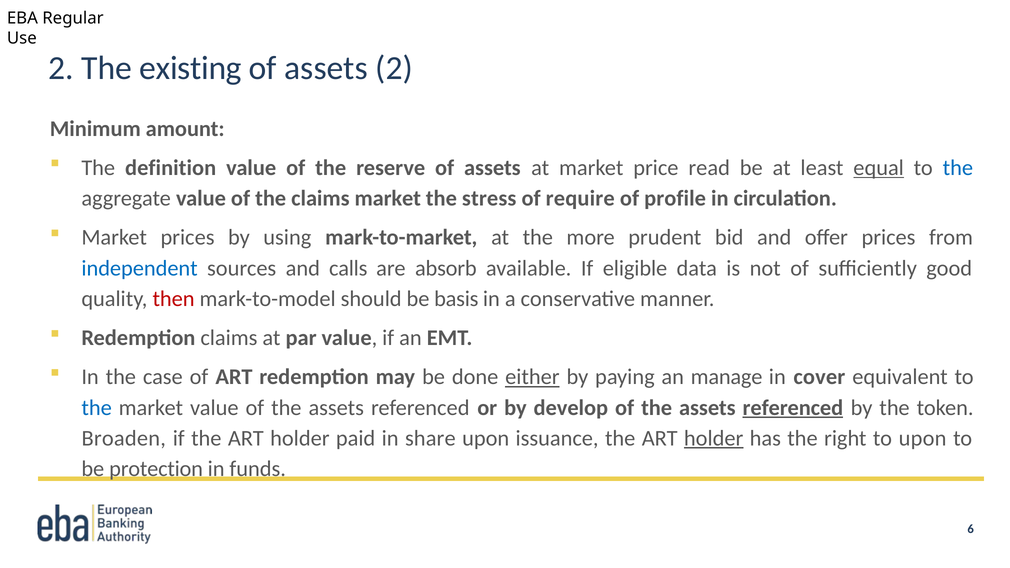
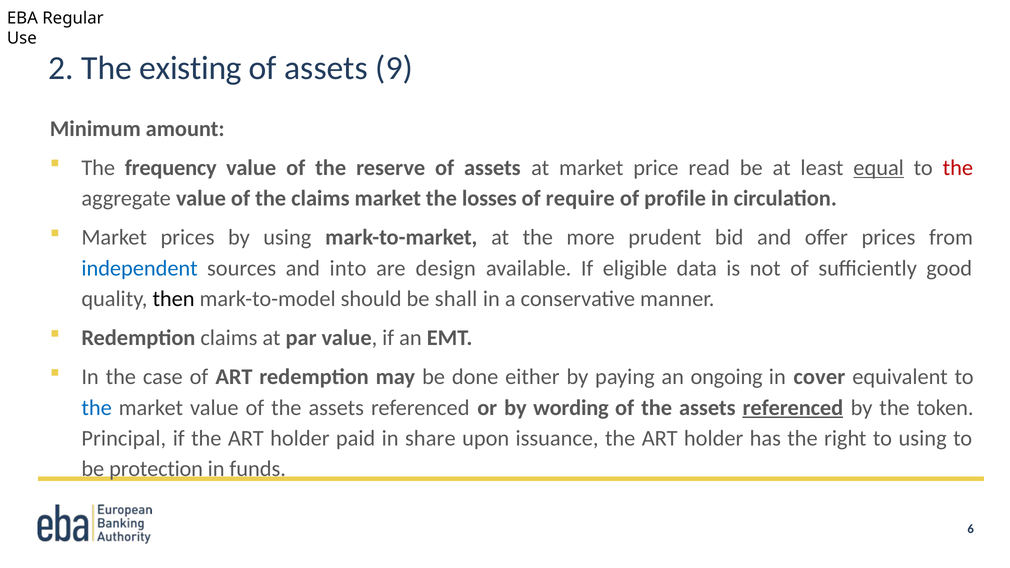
assets 2: 2 -> 9
definition: definition -> frequency
the at (958, 168) colour: blue -> red
stress: stress -> losses
calls: calls -> into
absorb: absorb -> design
then colour: red -> black
basis: basis -> shall
either underline: present -> none
manage: manage -> ongoing
develop: develop -> wording
Broaden: Broaden -> Principal
holder at (714, 438) underline: present -> none
to upon: upon -> using
